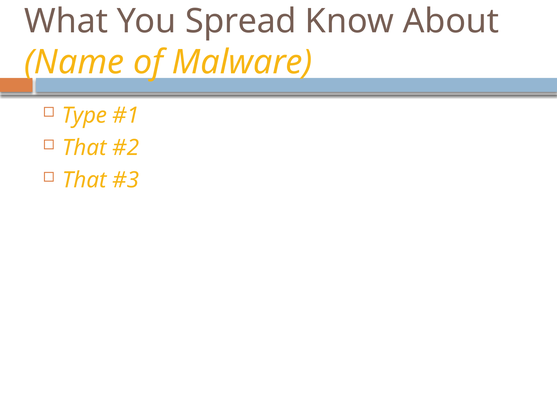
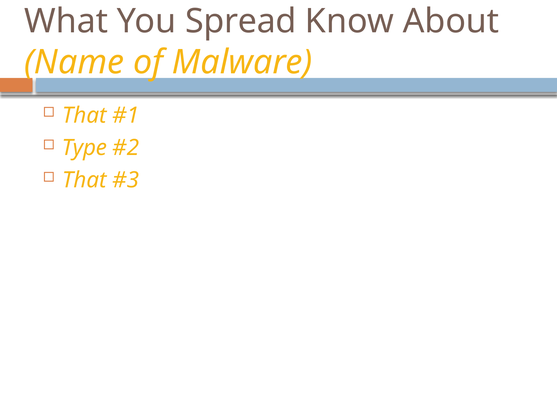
Type at (85, 115): Type -> That
That at (84, 148): That -> Type
